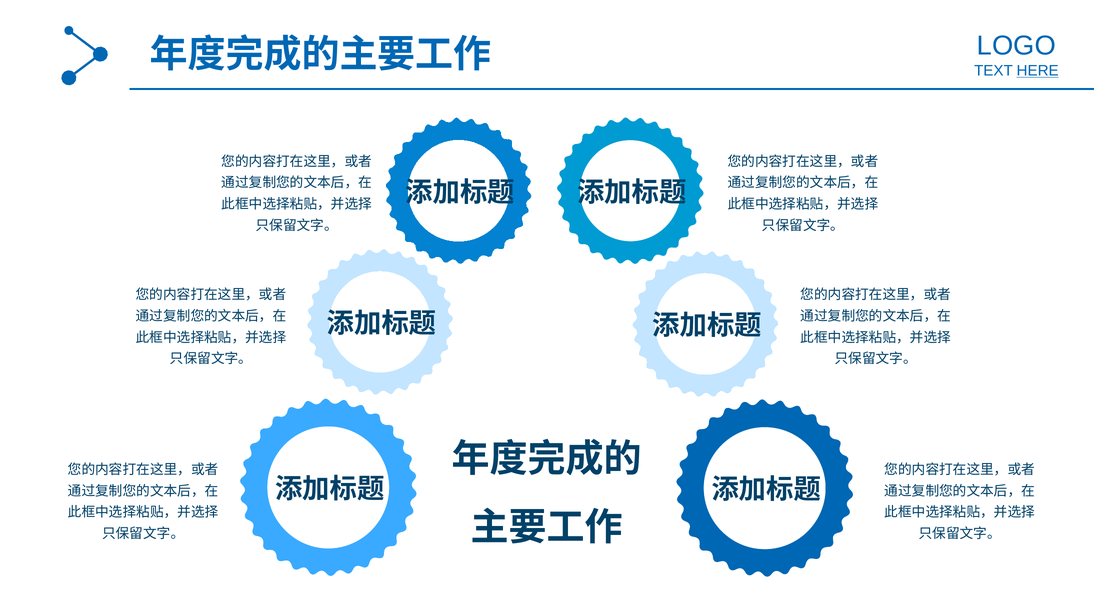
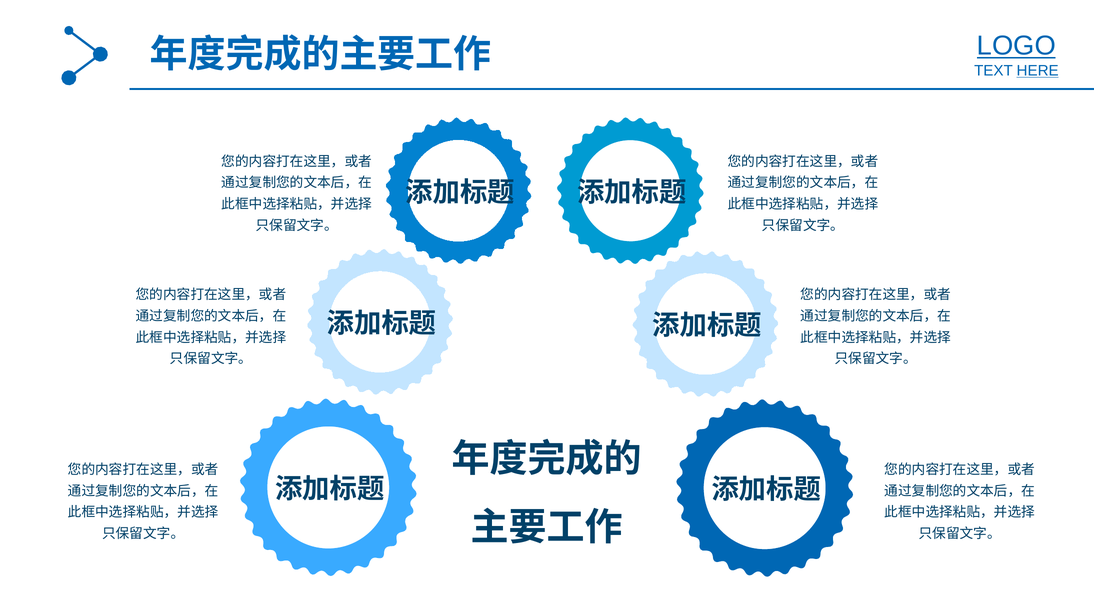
LOGO underline: none -> present
